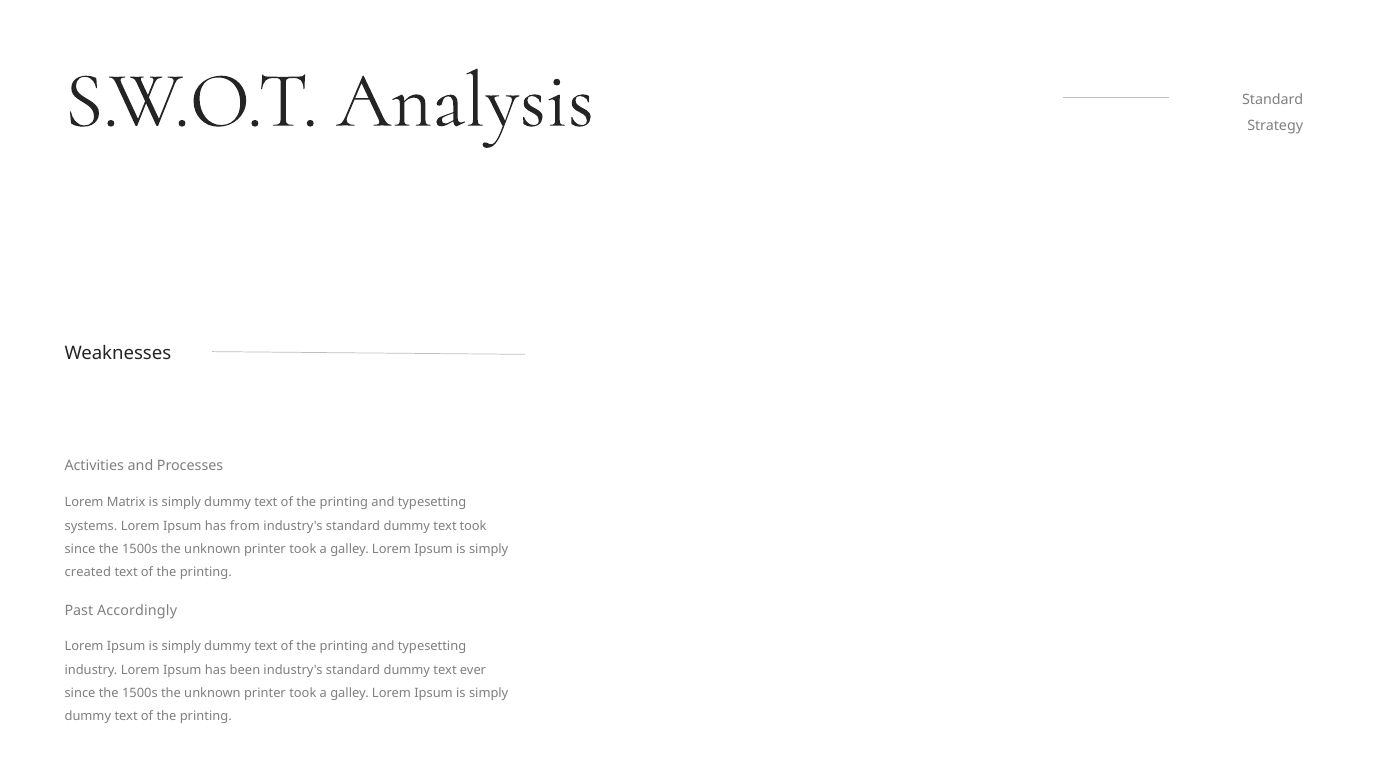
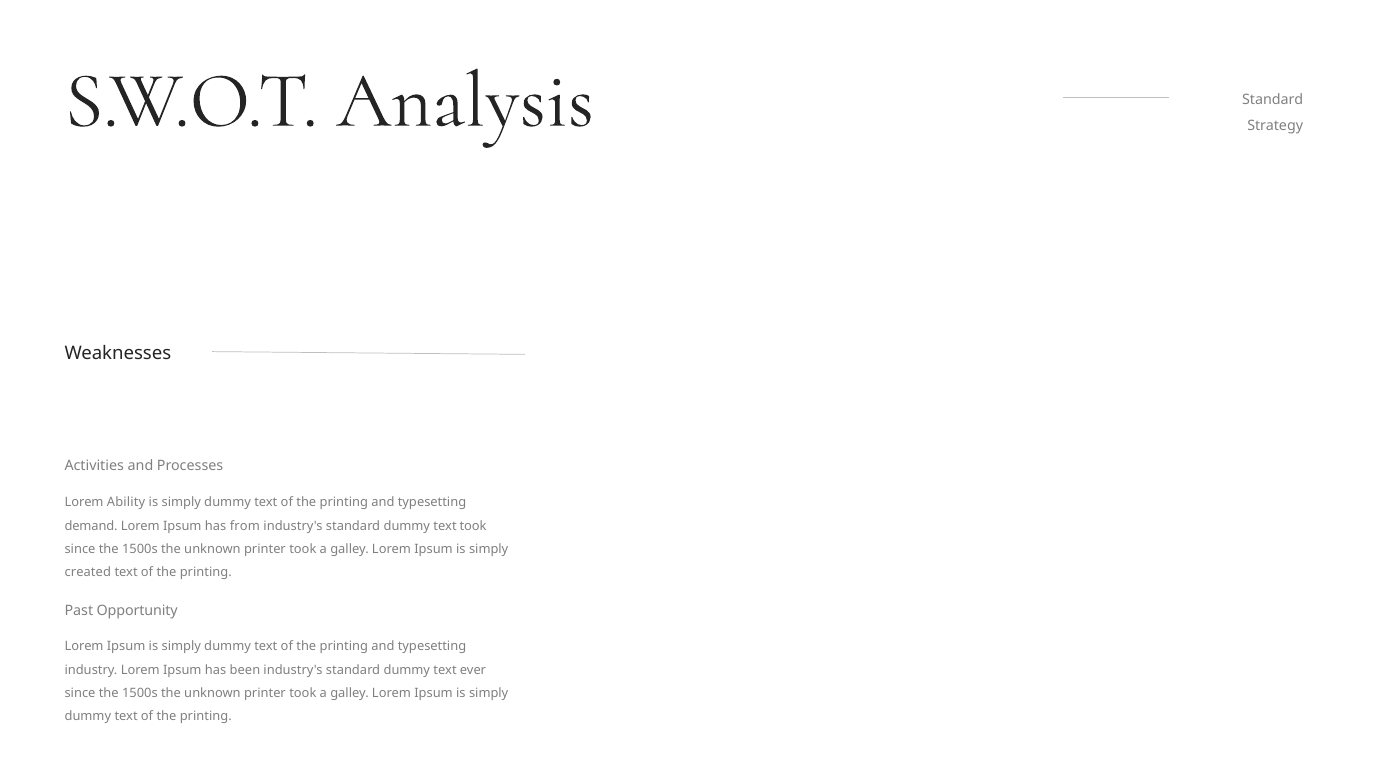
Matrix: Matrix -> Ability
systems: systems -> demand
Accordingly: Accordingly -> Opportunity
